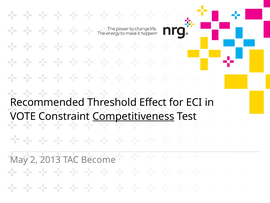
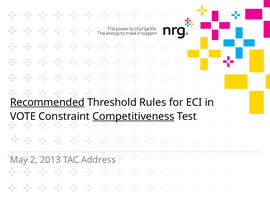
Recommended underline: none -> present
Effect: Effect -> Rules
Become: Become -> Address
